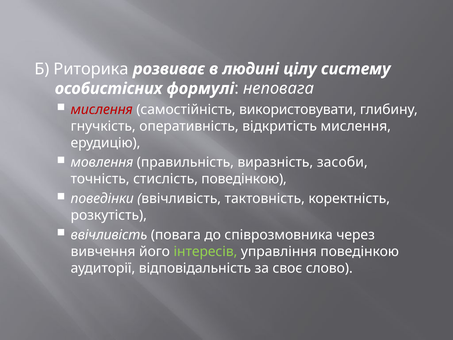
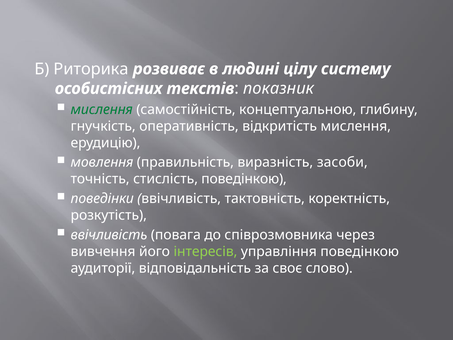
формулі: формулі -> текстів
неповага: неповага -> показник
мислення at (102, 109) colour: red -> green
використовувати: використовувати -> концептуальною
